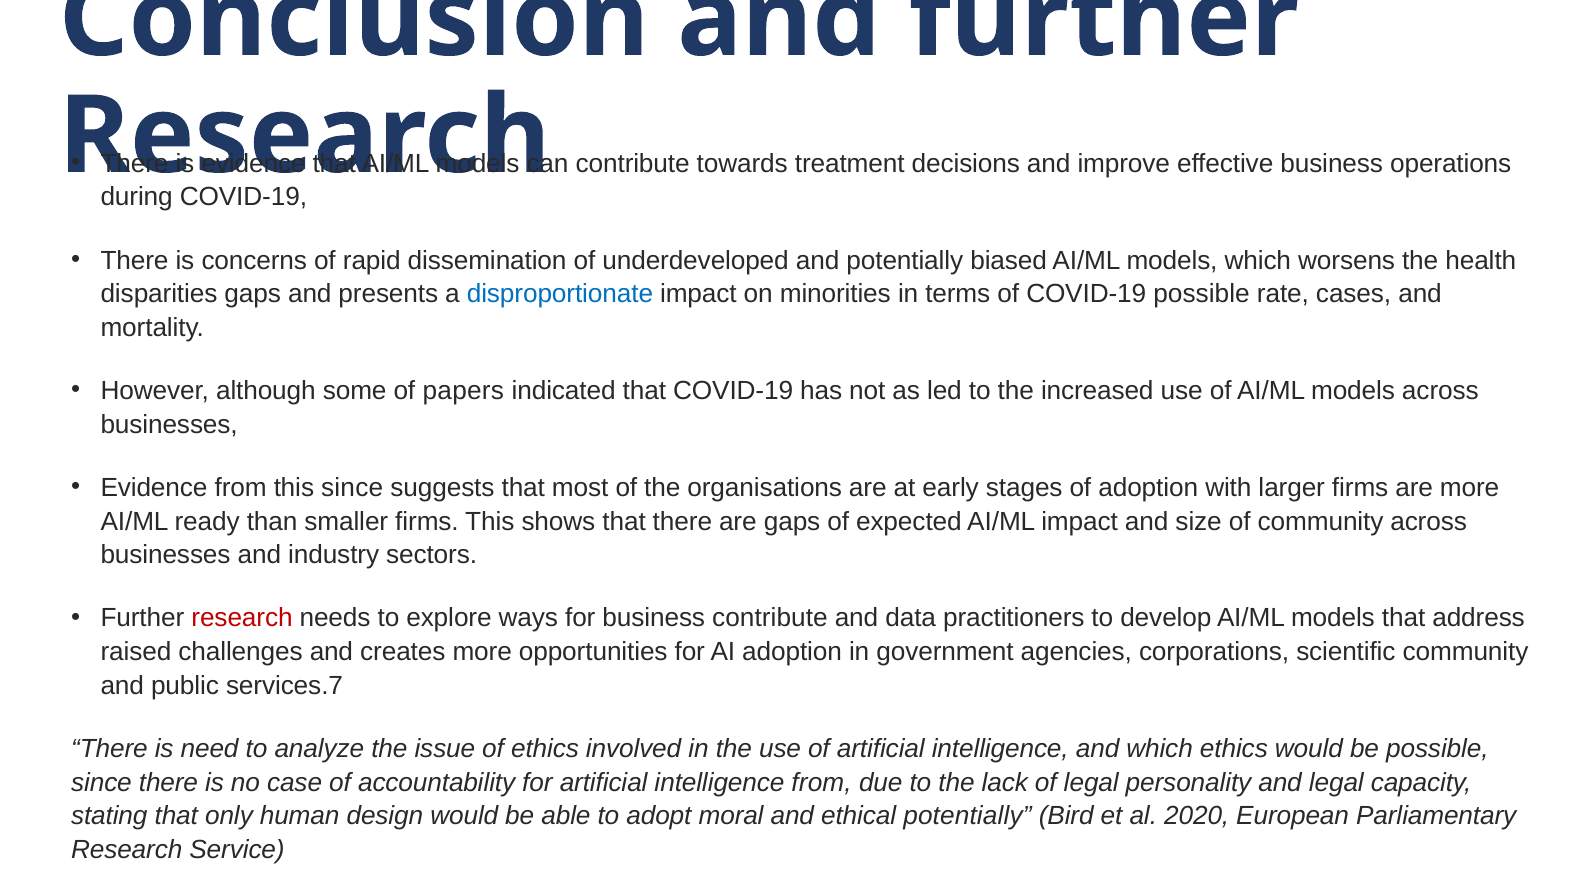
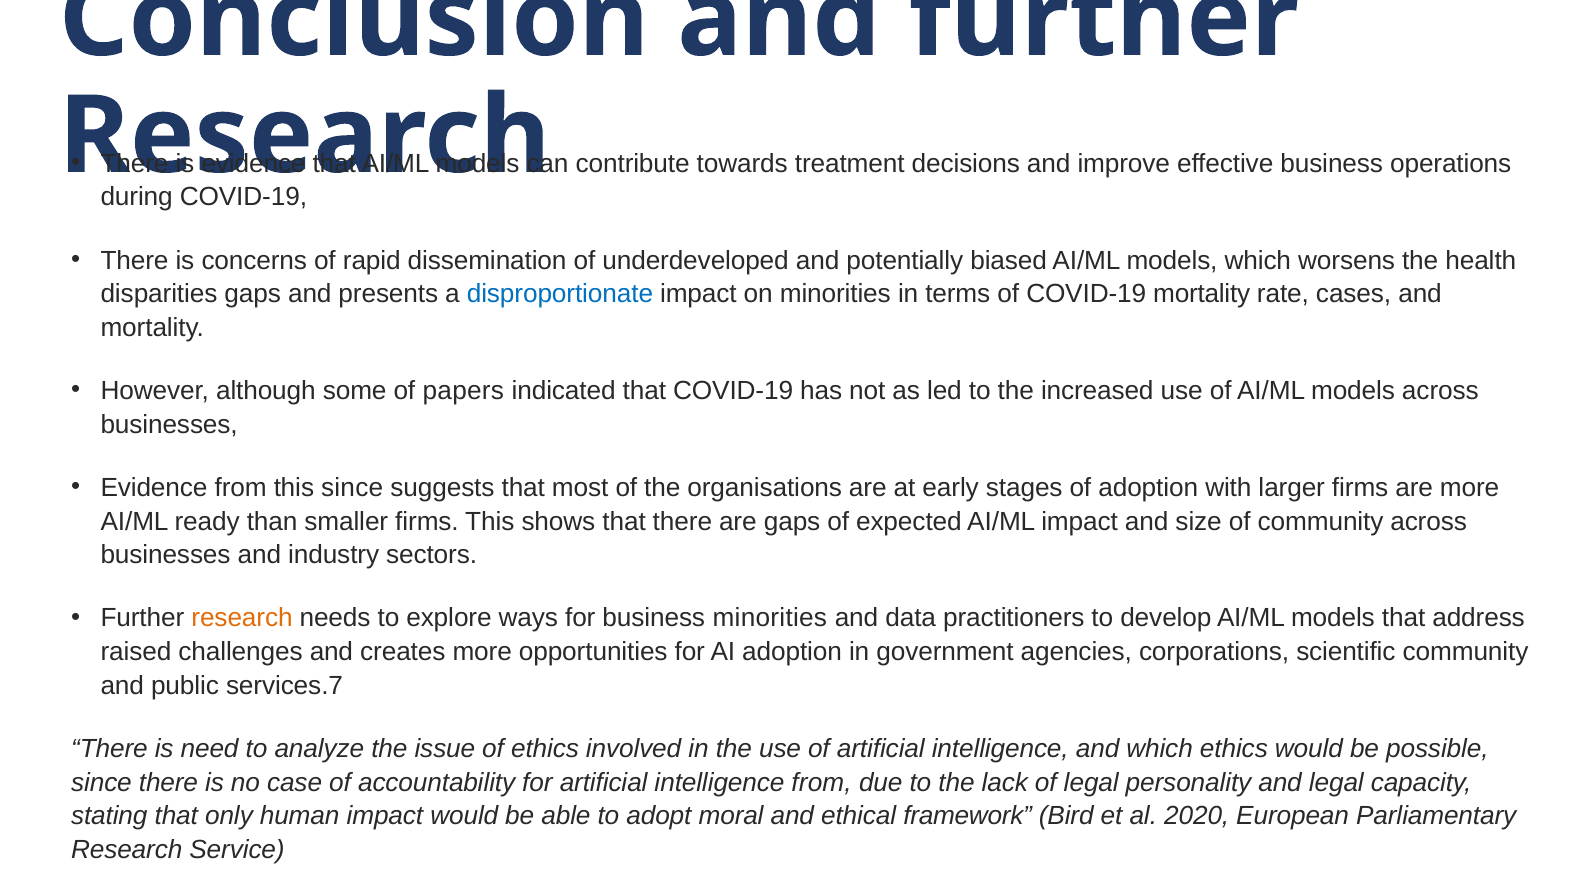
COVID-19 possible: possible -> mortality
research at (242, 618) colour: red -> orange
business contribute: contribute -> minorities
human design: design -> impact
ethical potentially: potentially -> framework
